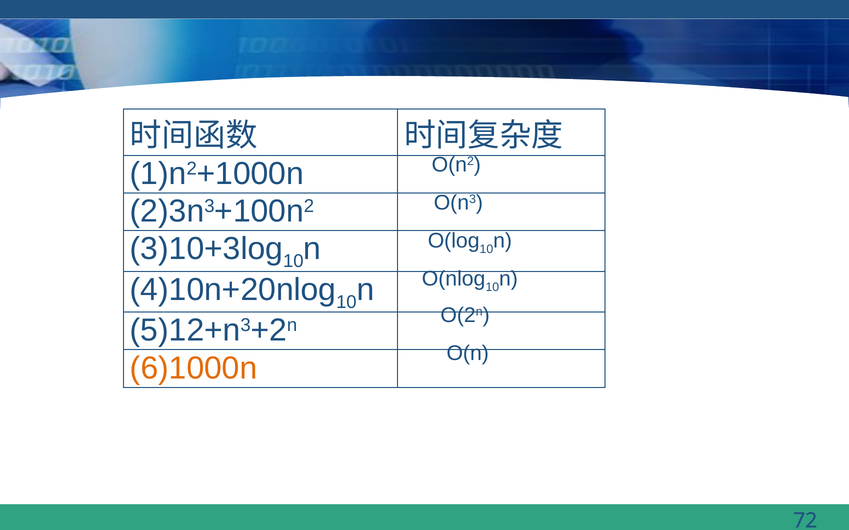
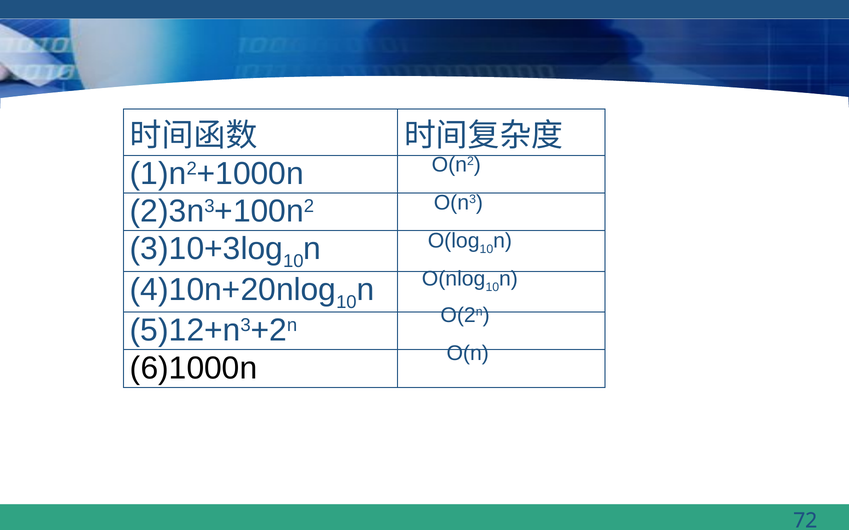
6)1000n colour: orange -> black
